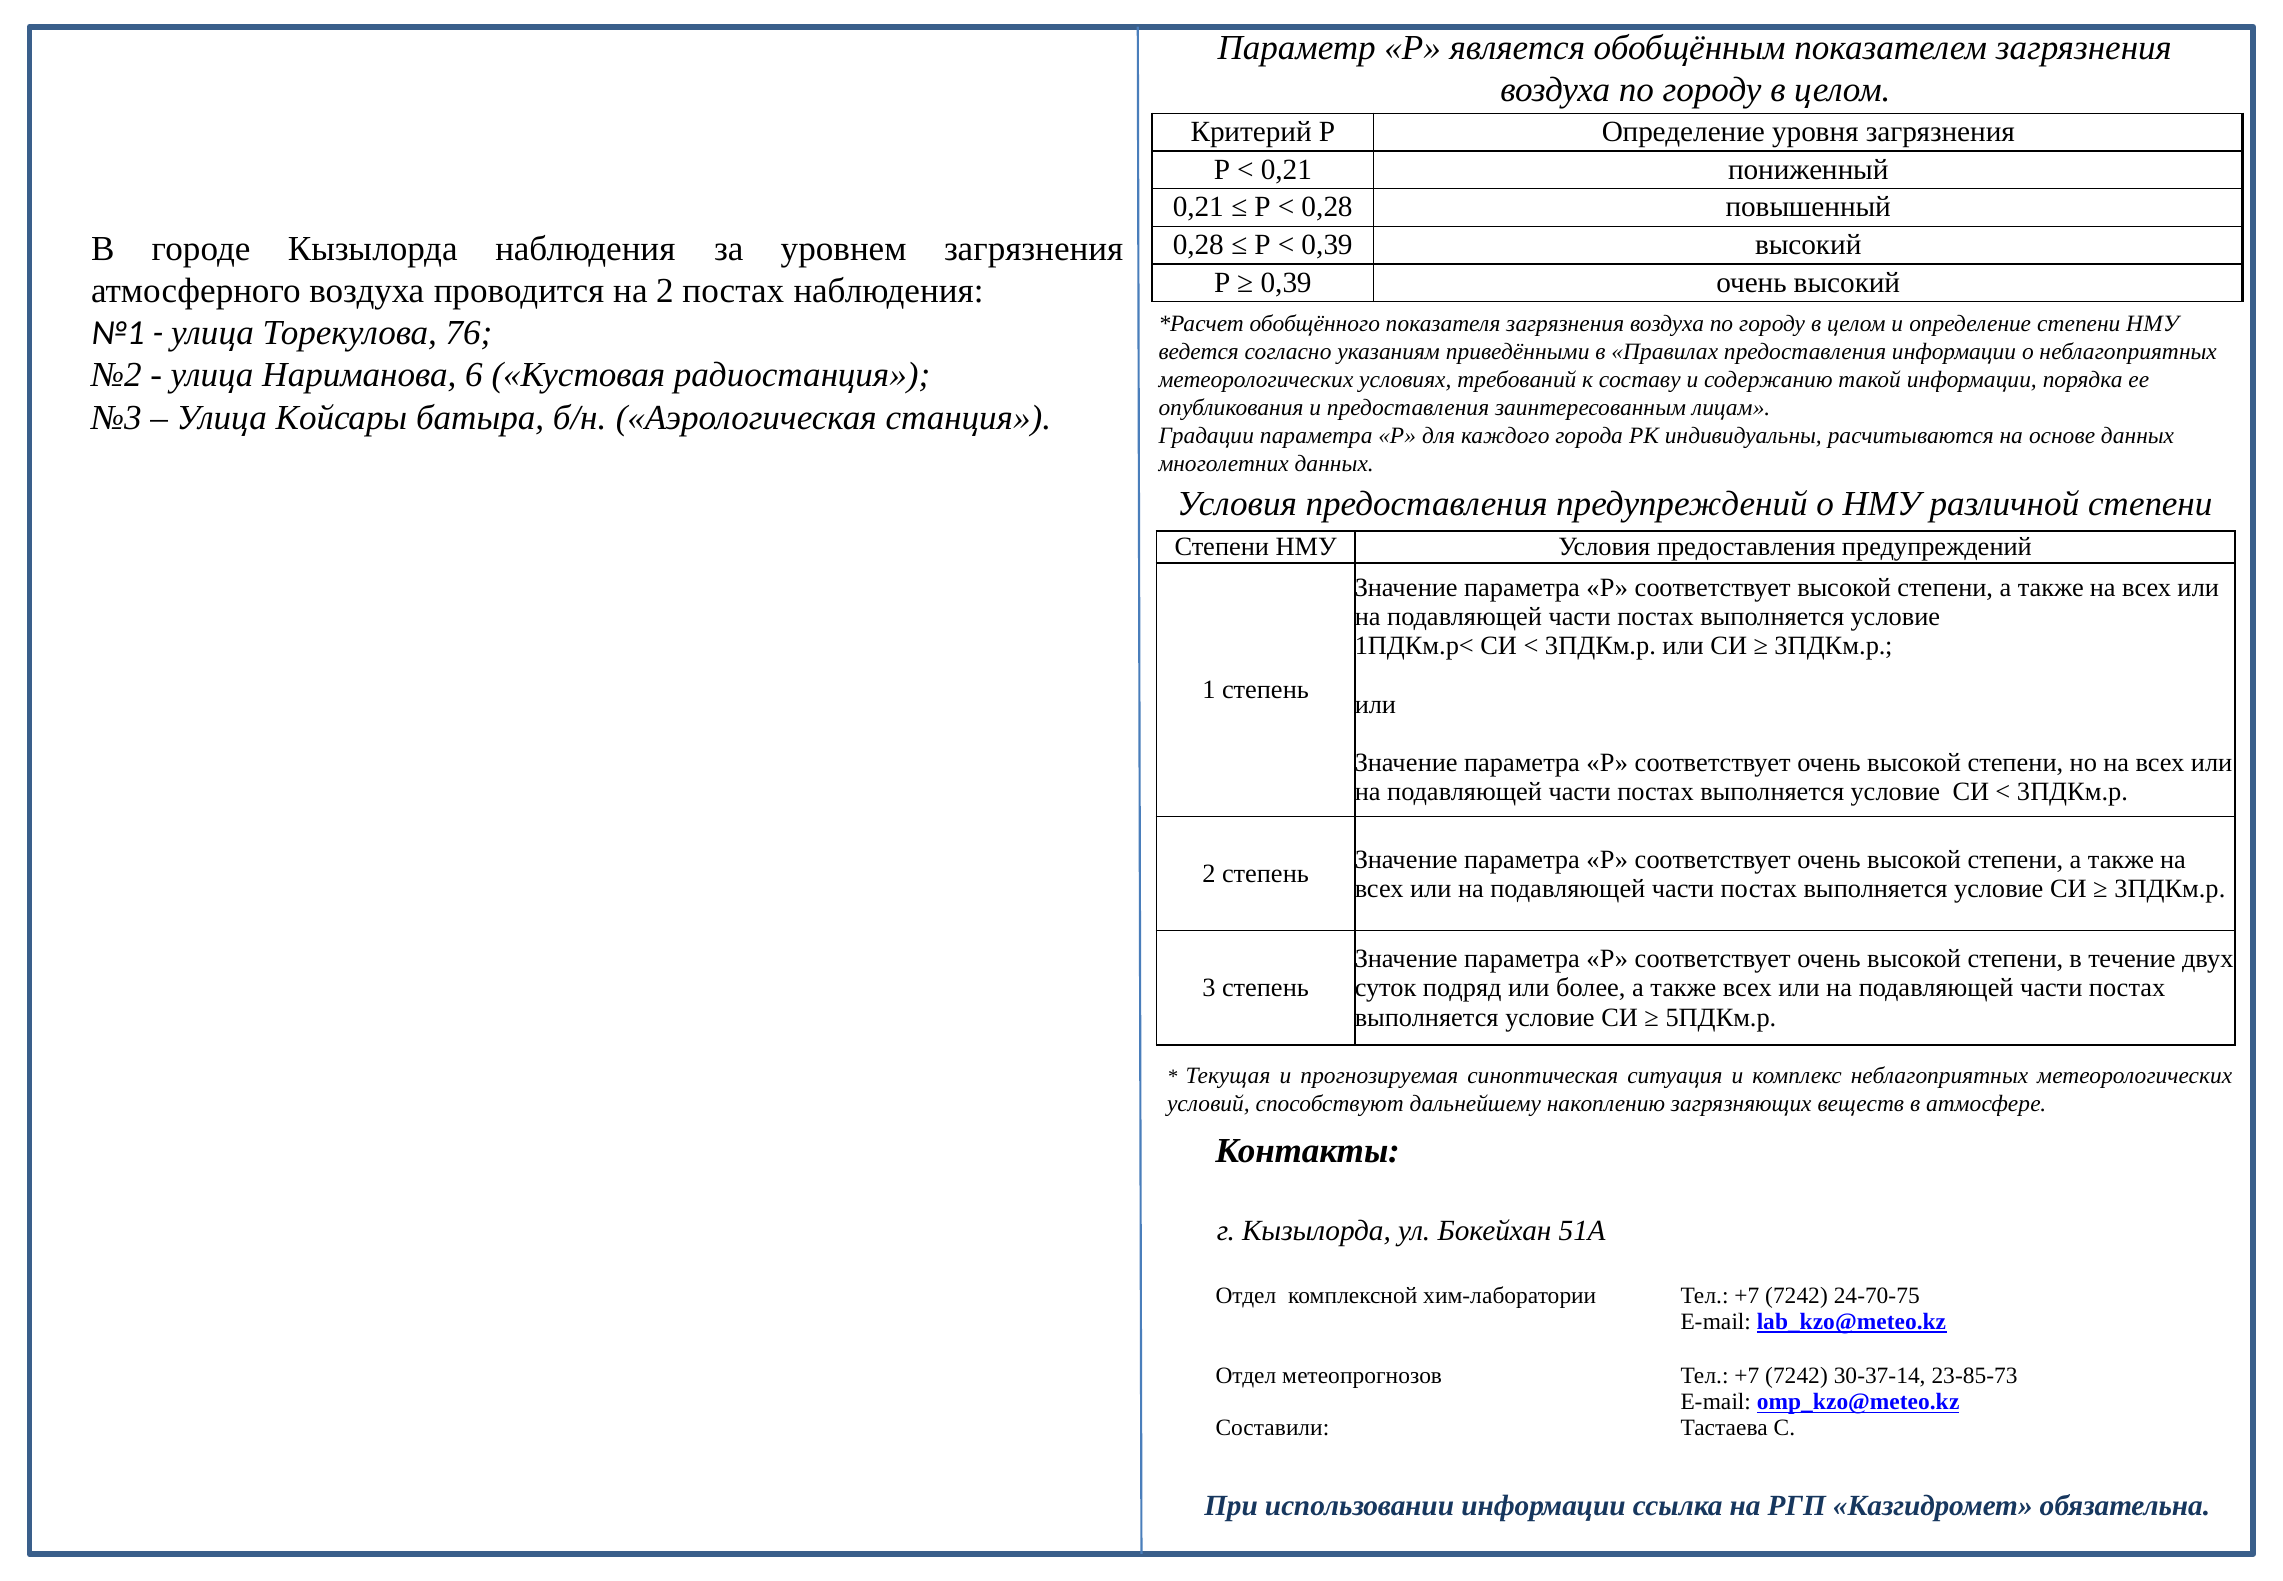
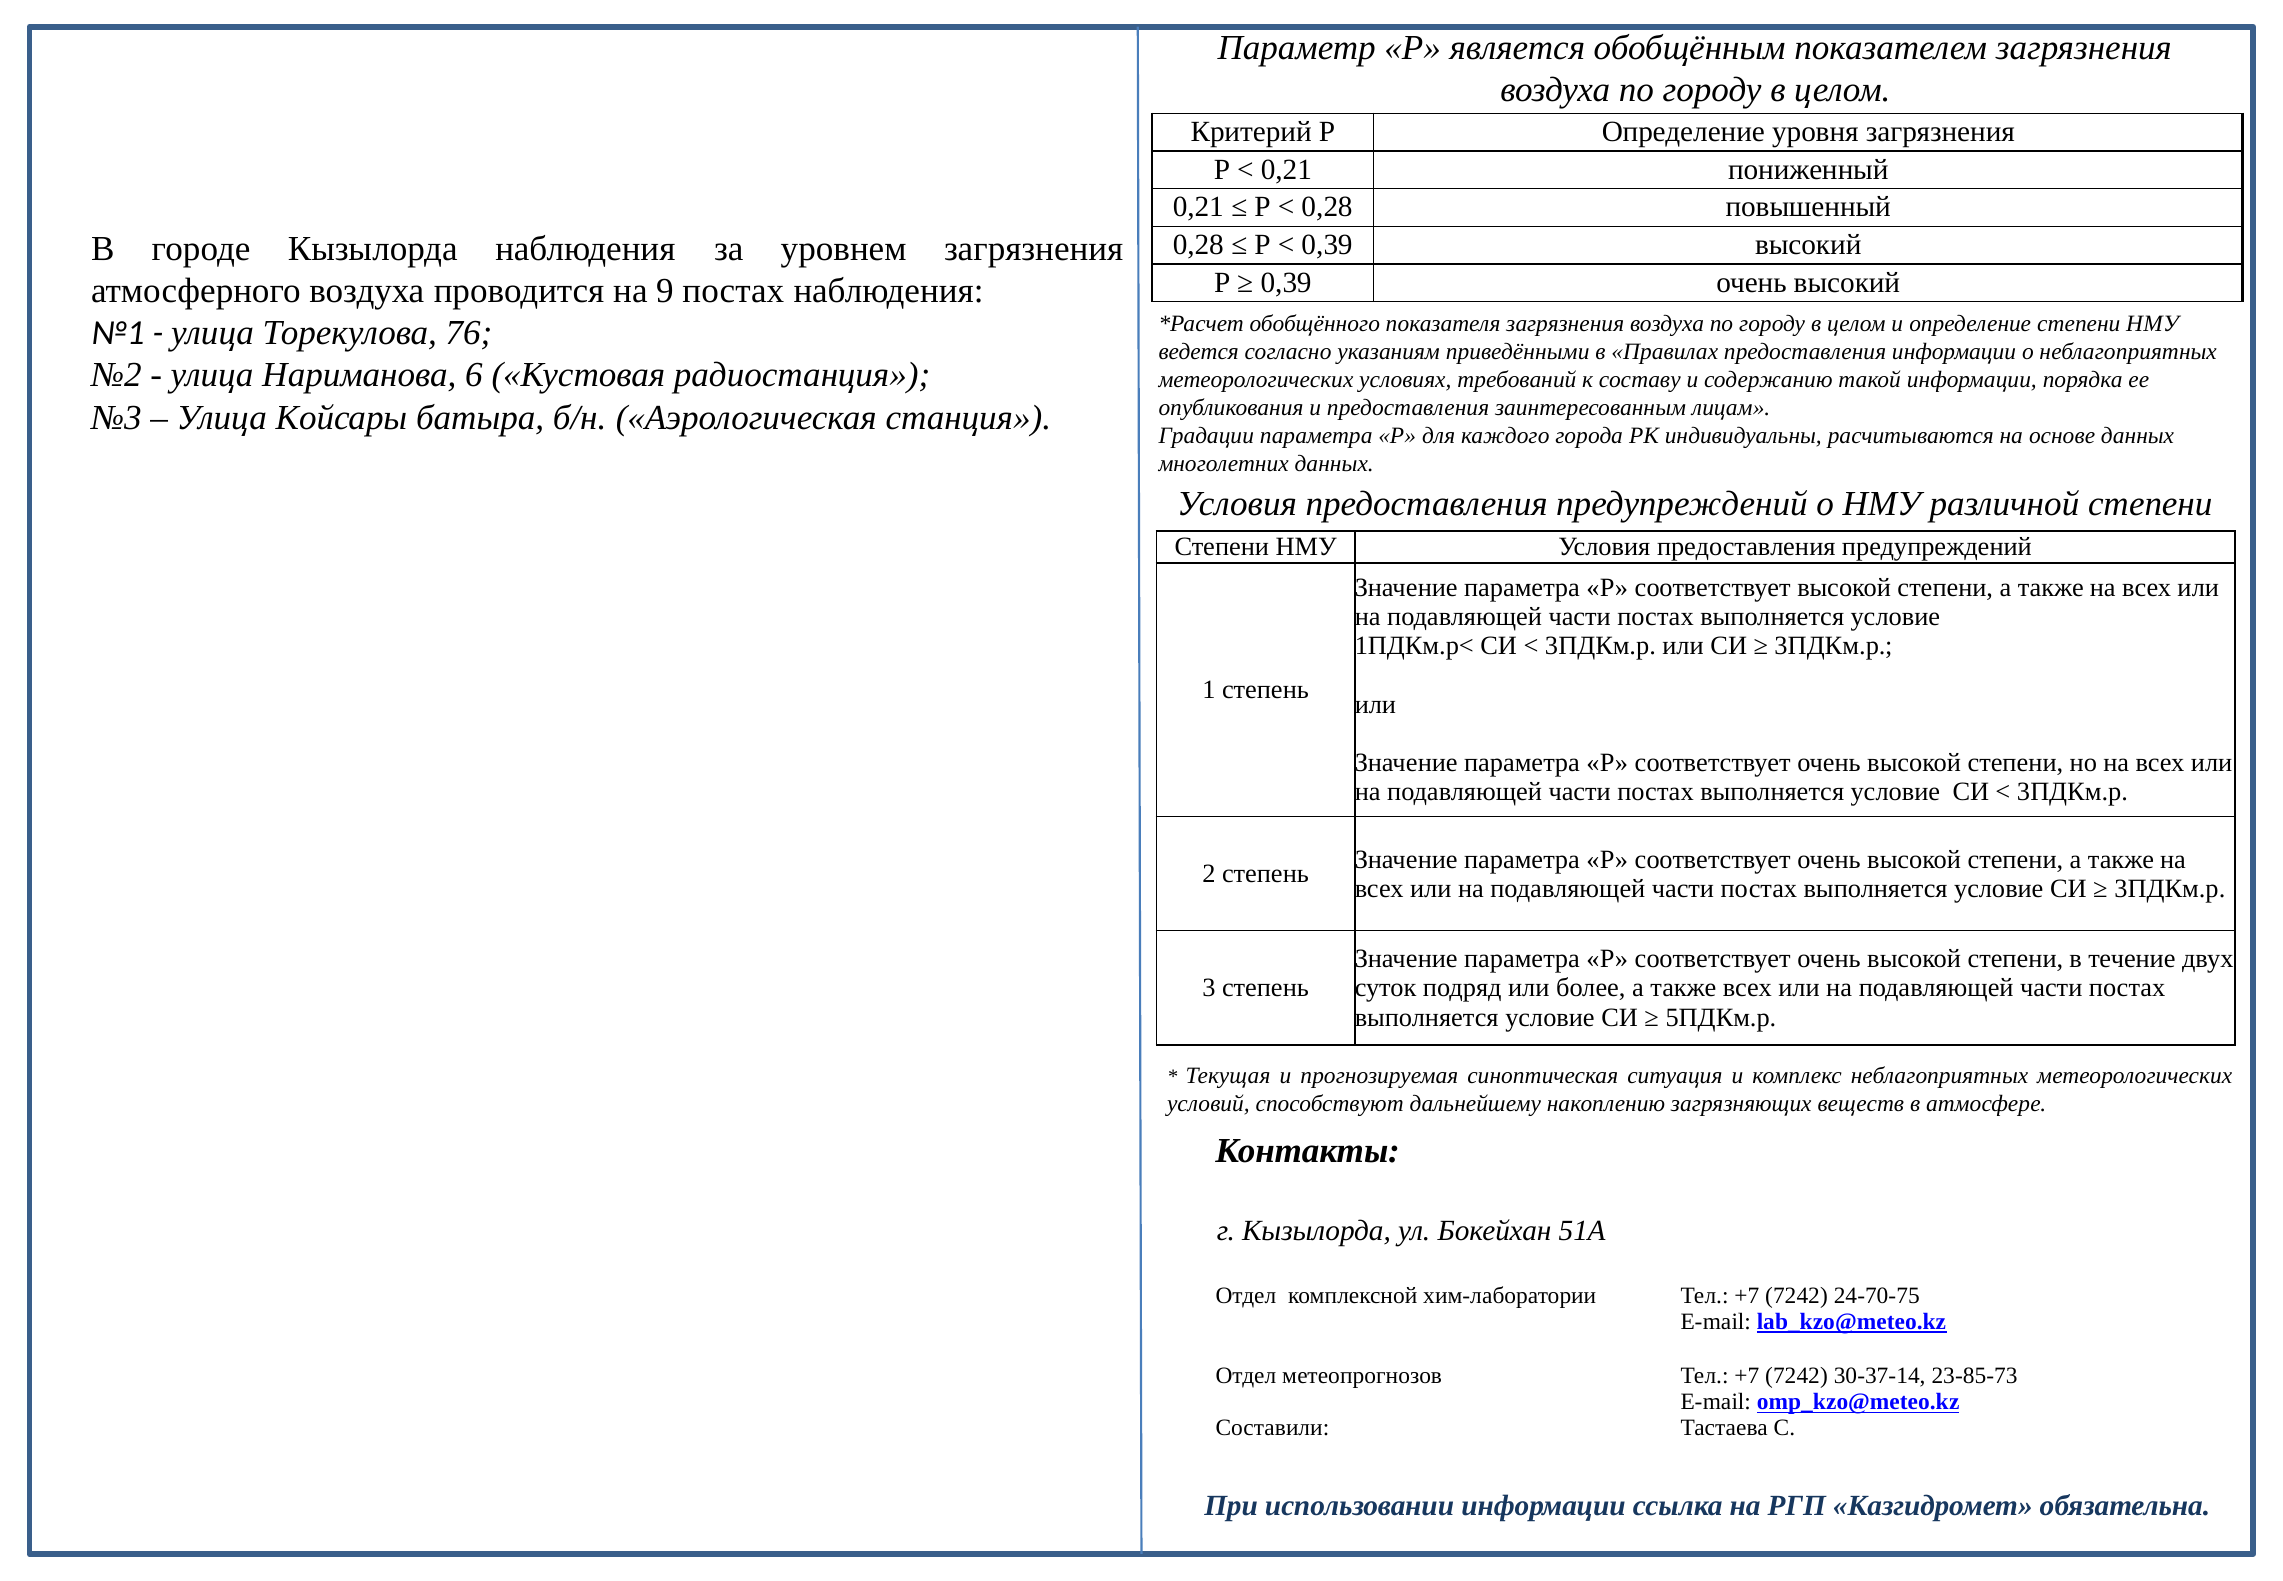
на 2: 2 -> 9
